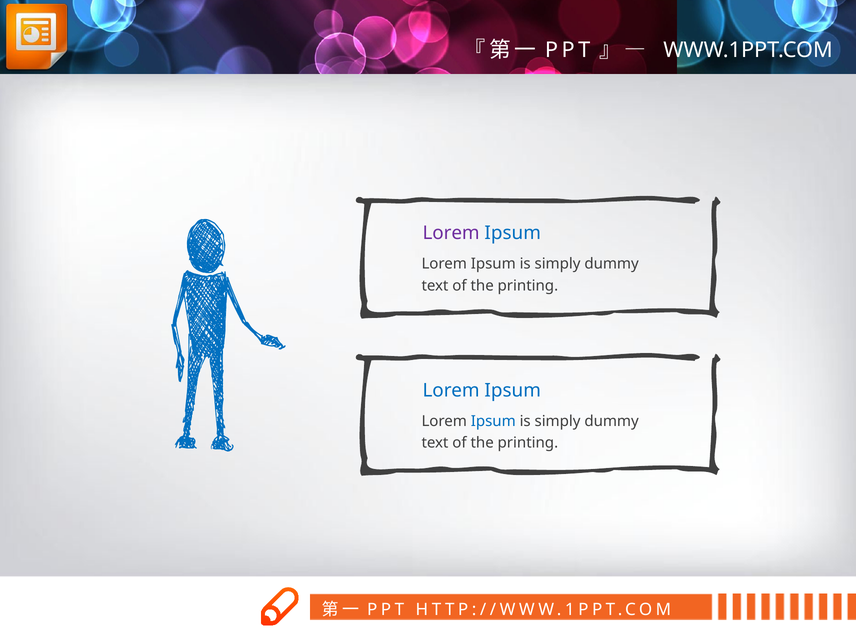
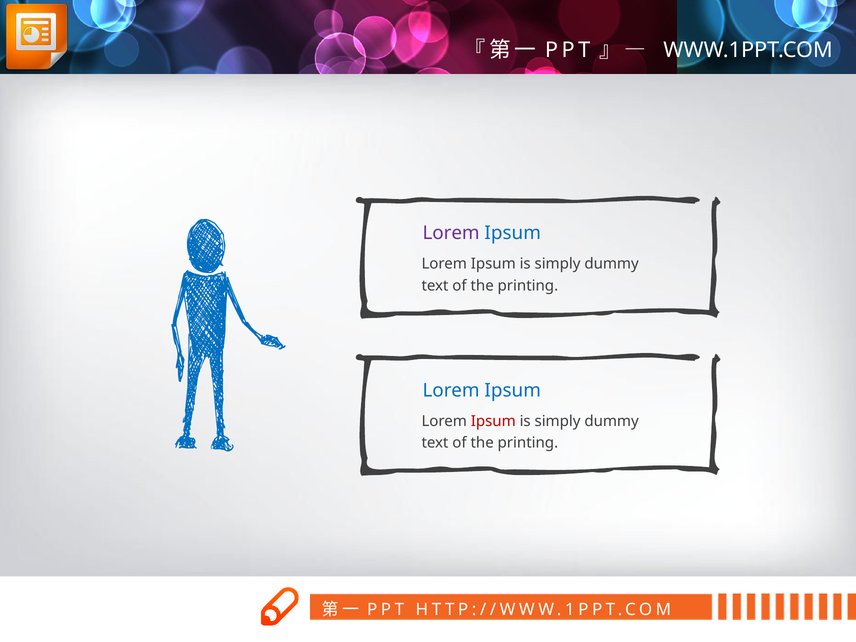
Ipsum at (493, 421) colour: blue -> red
